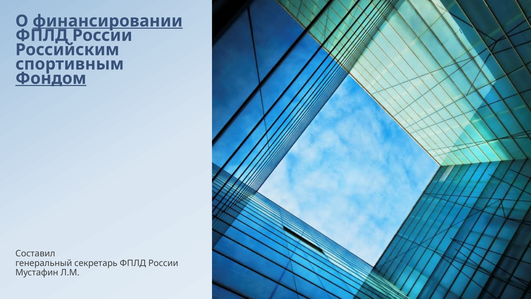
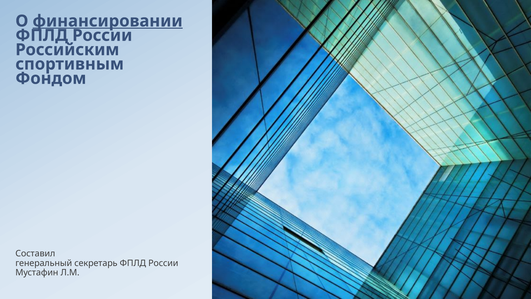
Фондом underline: present -> none
